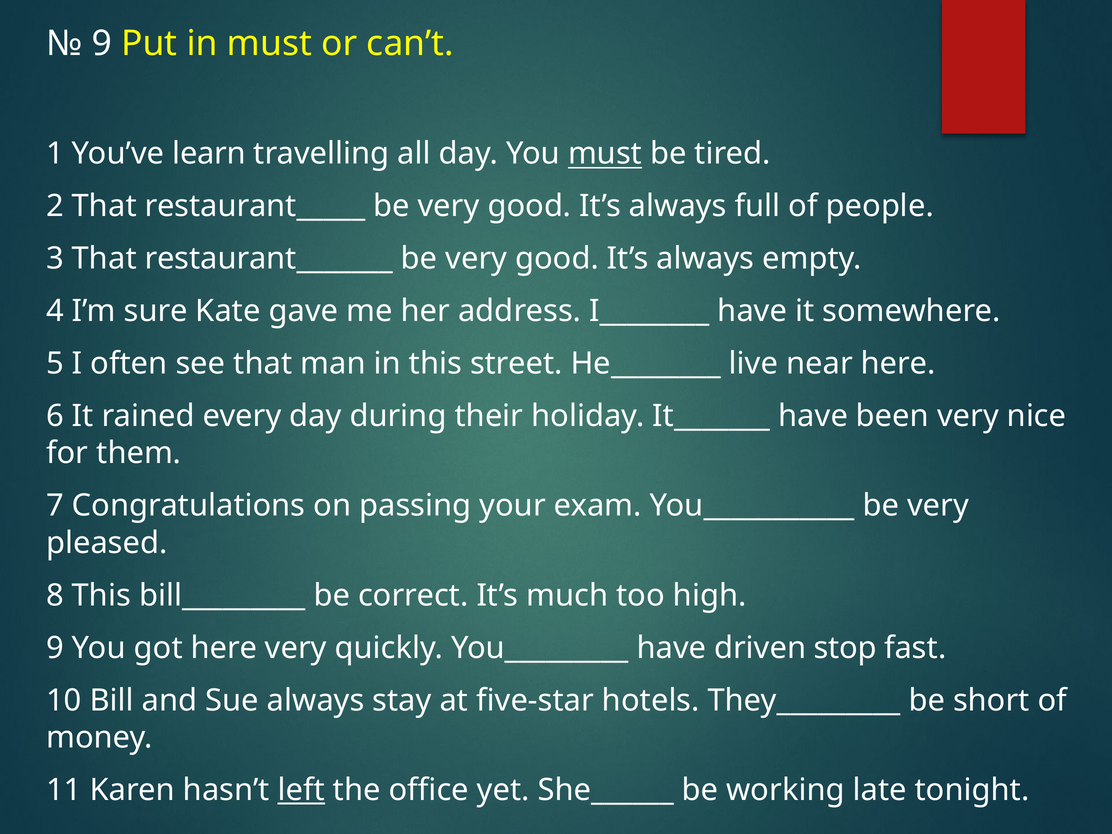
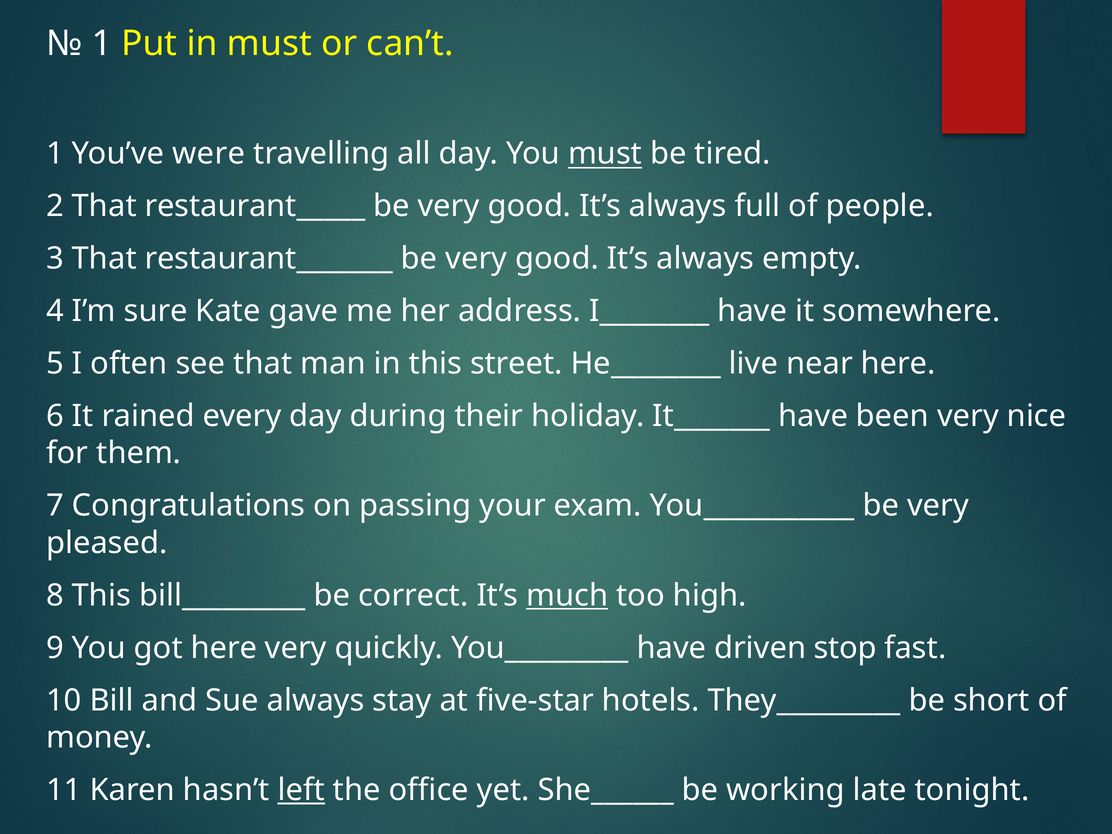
9 at (102, 44): 9 -> 1
learn: learn -> were
much underline: none -> present
